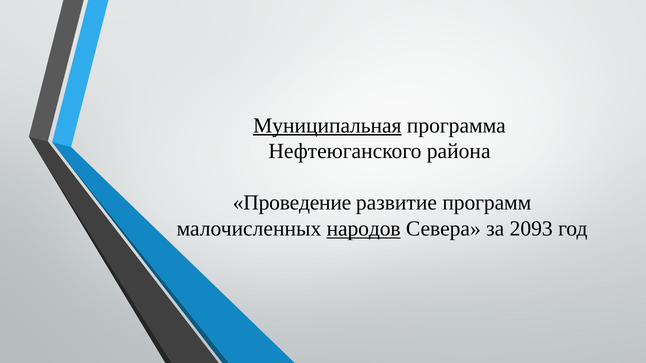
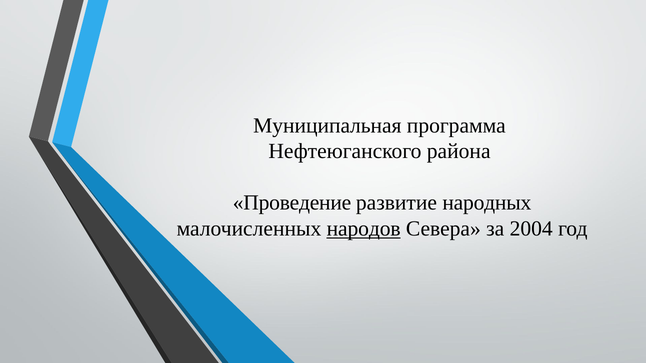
Муниципальная underline: present -> none
программ: программ -> народных
2093: 2093 -> 2004
